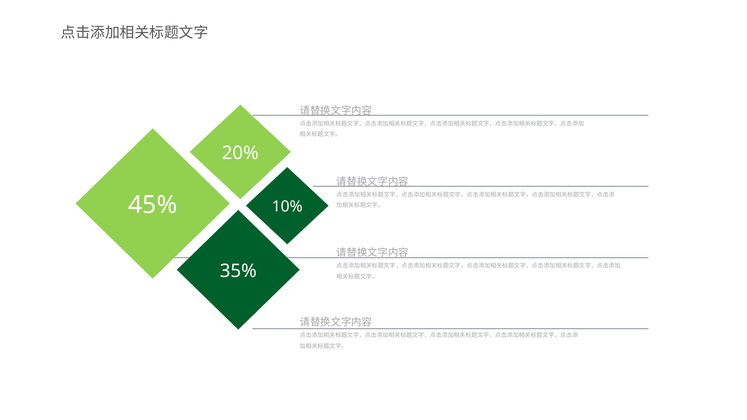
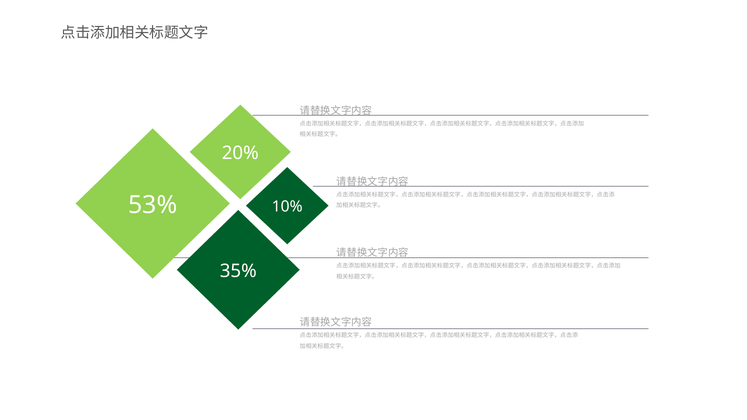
45%: 45% -> 53%
